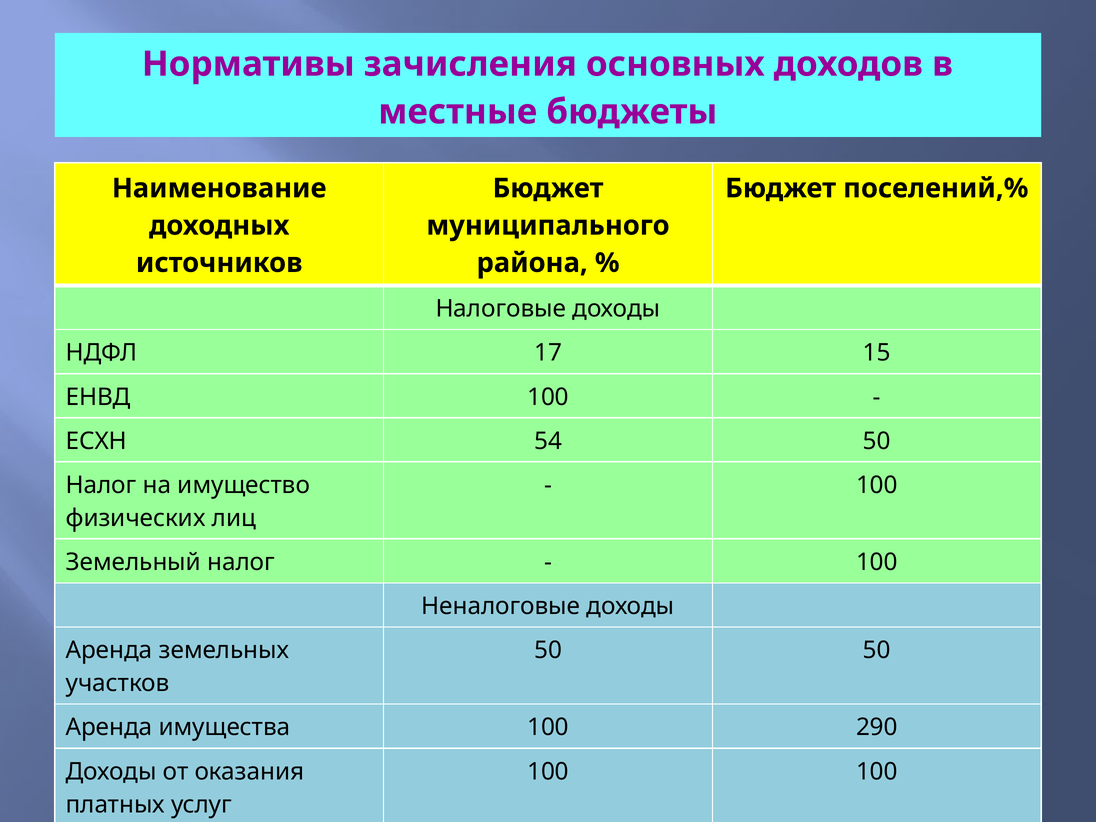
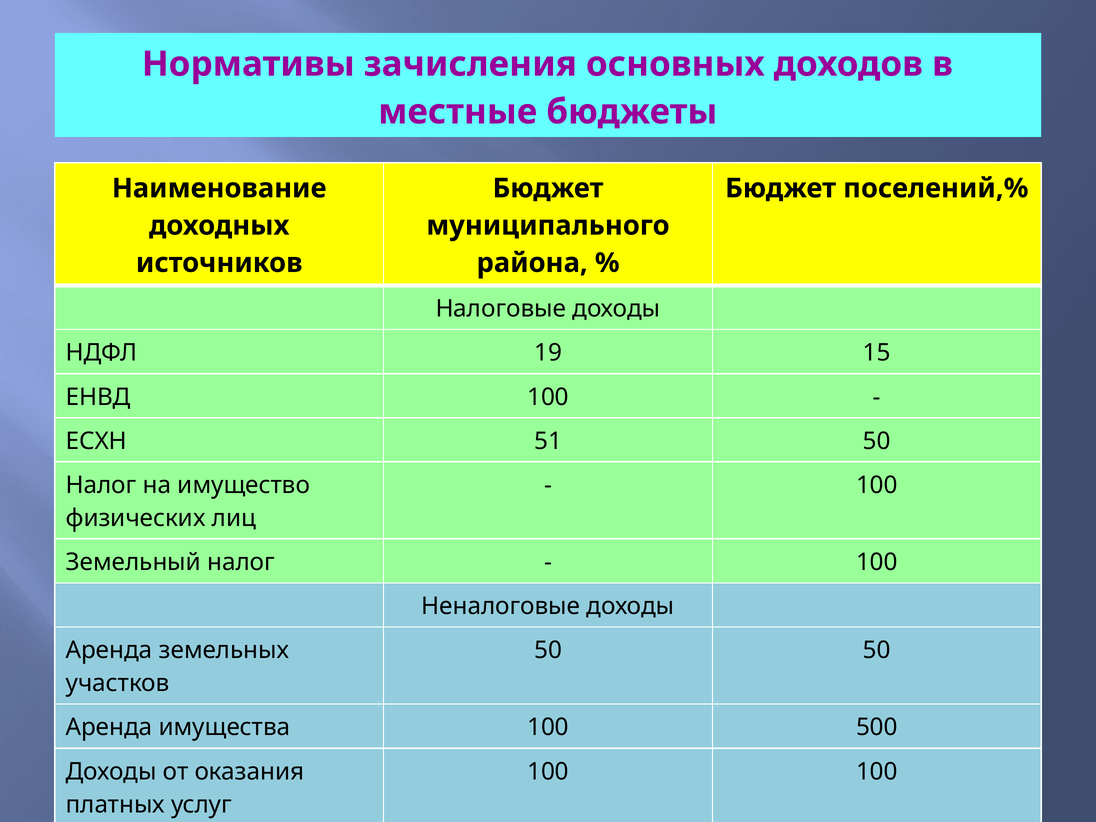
17: 17 -> 19
54: 54 -> 51
290: 290 -> 500
